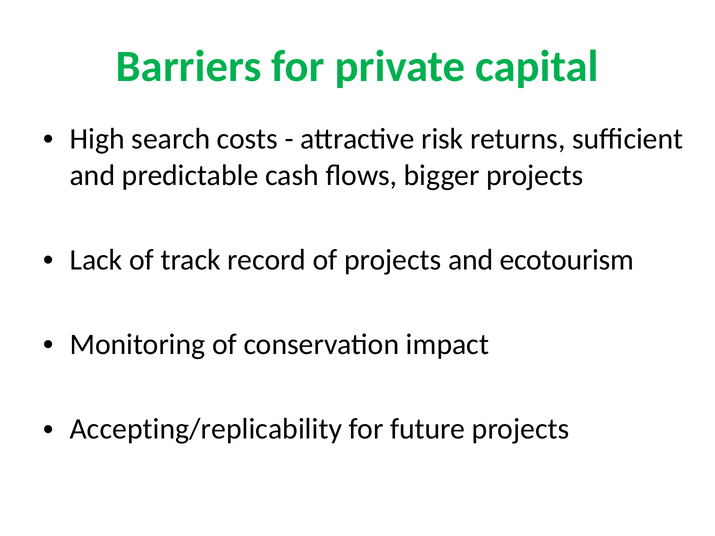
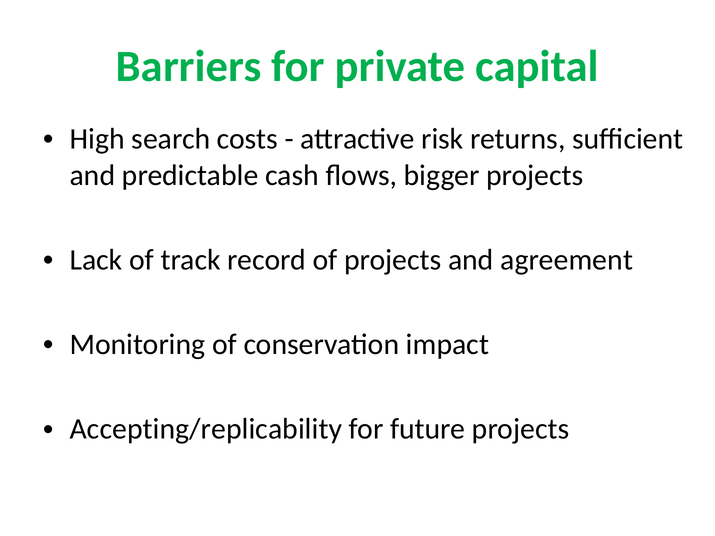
ecotourism: ecotourism -> agreement
